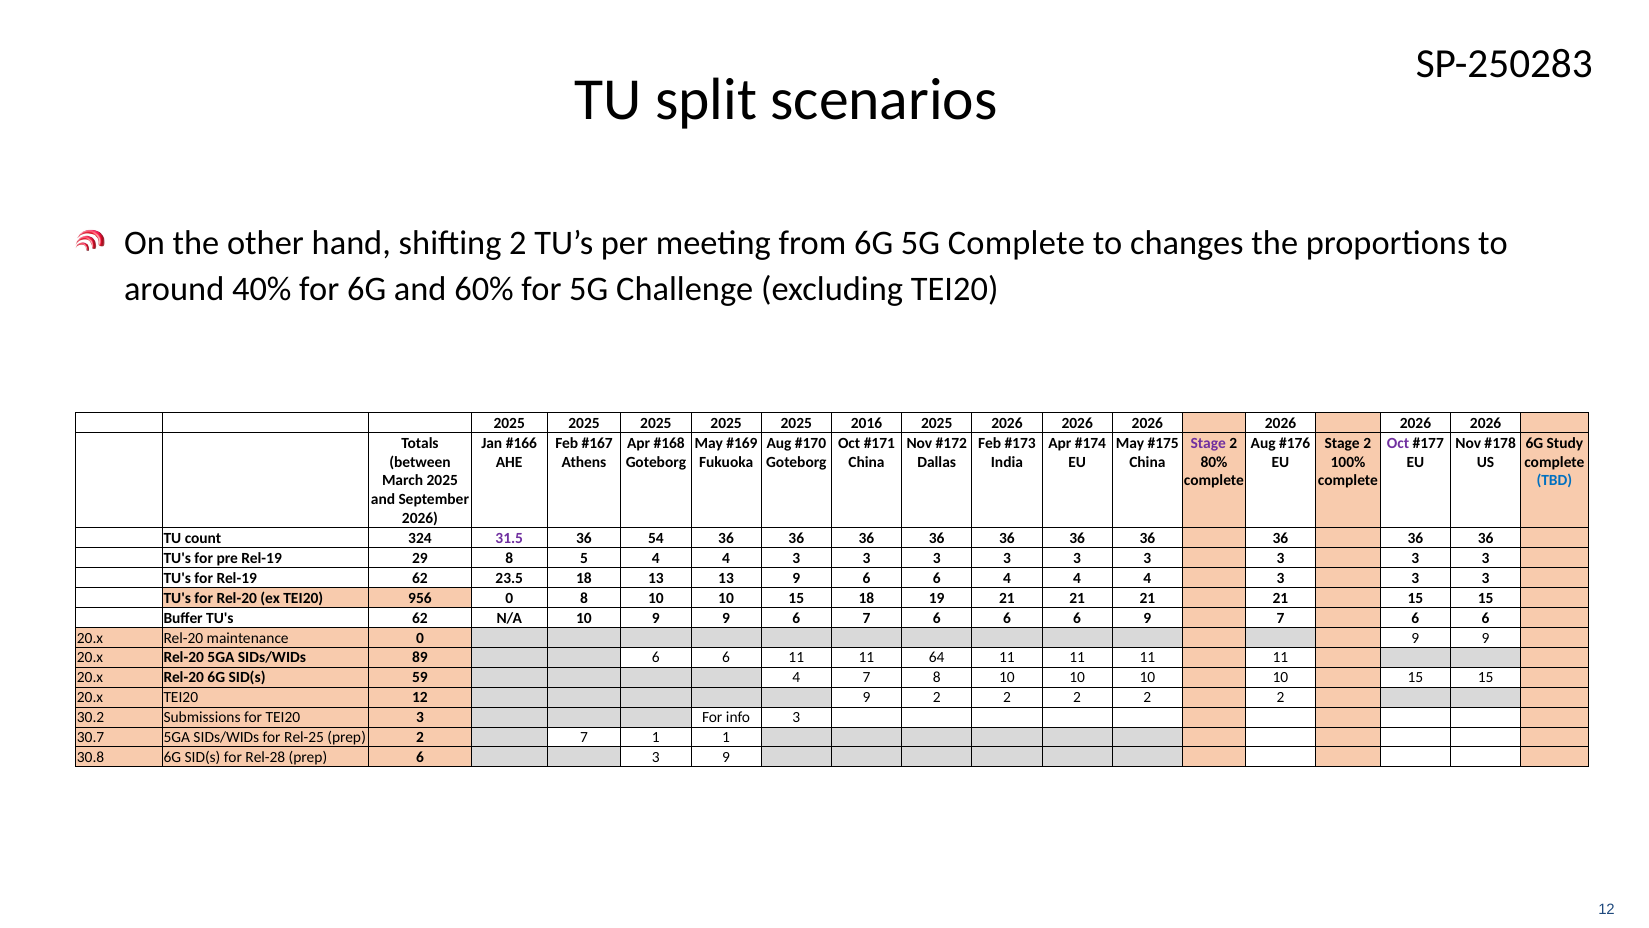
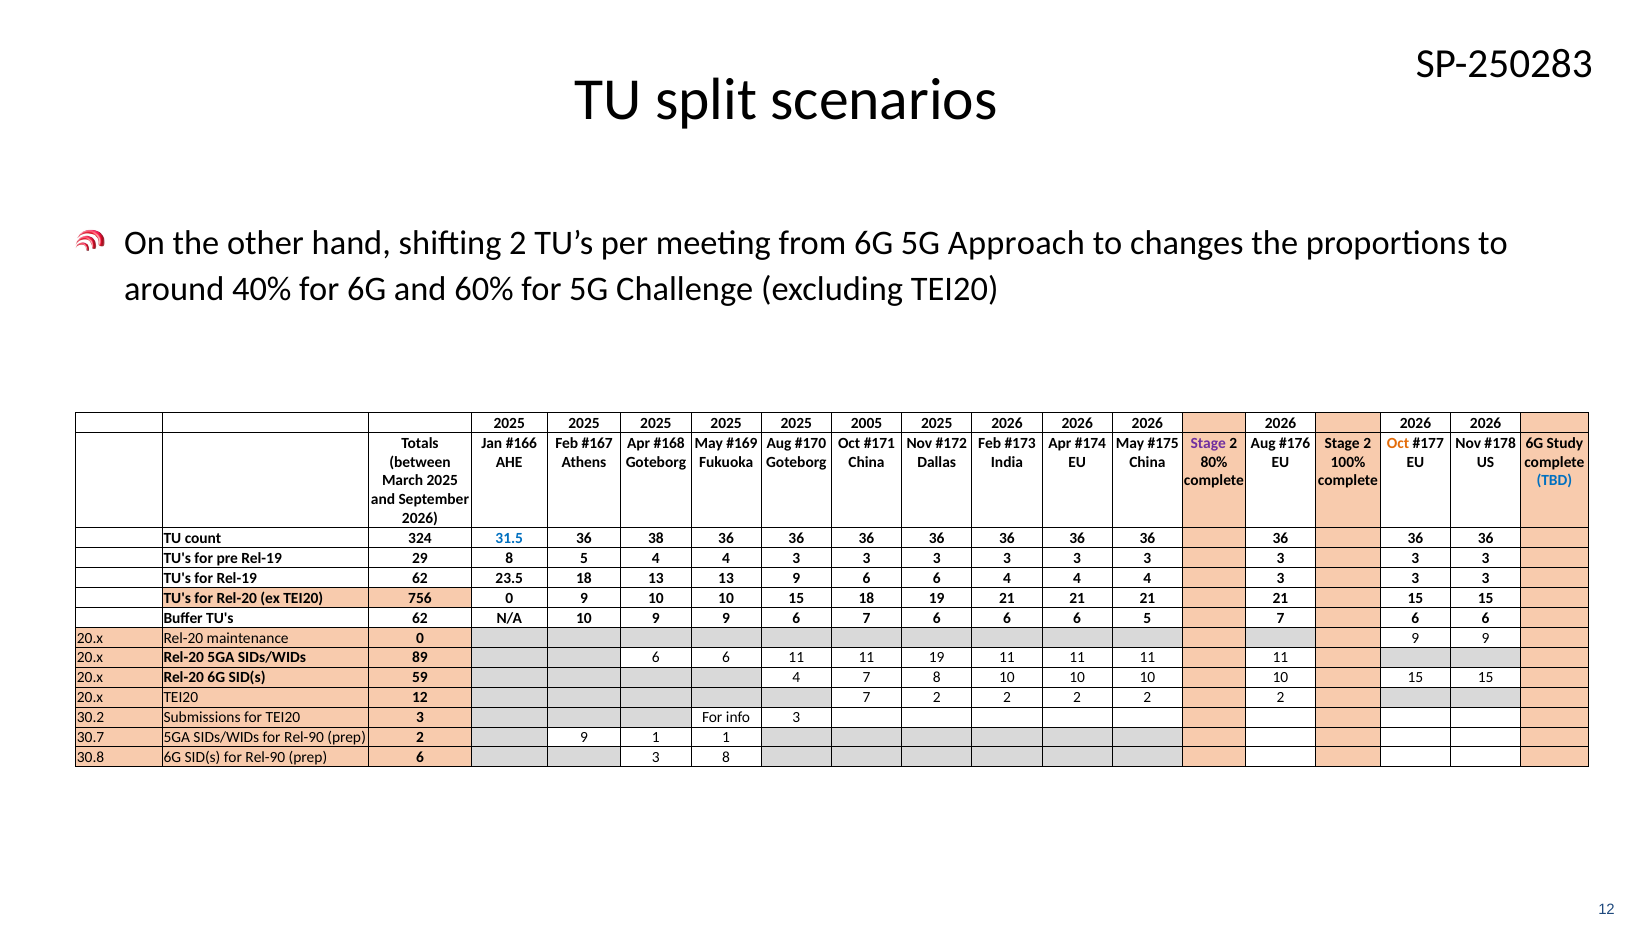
5G Complete: Complete -> Approach
2016: 2016 -> 2005
Oct at (1398, 443) colour: purple -> orange
31.5 colour: purple -> blue
54: 54 -> 38
956: 956 -> 756
8 at (584, 598): 8 -> 9
6 9: 9 -> 5
11 64: 64 -> 19
12 9: 9 -> 7
SIDs/WIDs for Rel-25: Rel-25 -> Rel-90
2 7: 7 -> 9
SID(s for Rel-28: Rel-28 -> Rel-90
3 9: 9 -> 8
